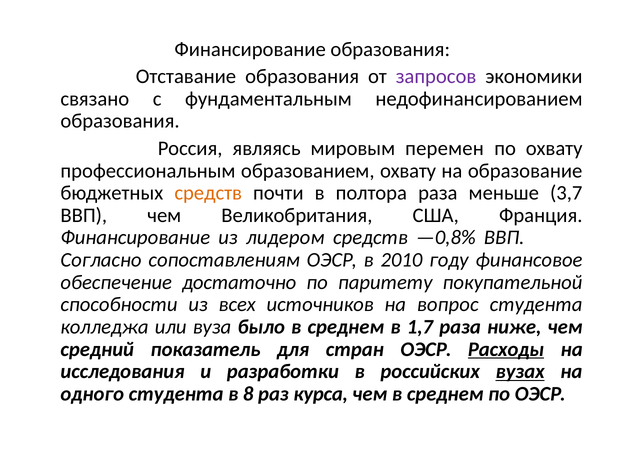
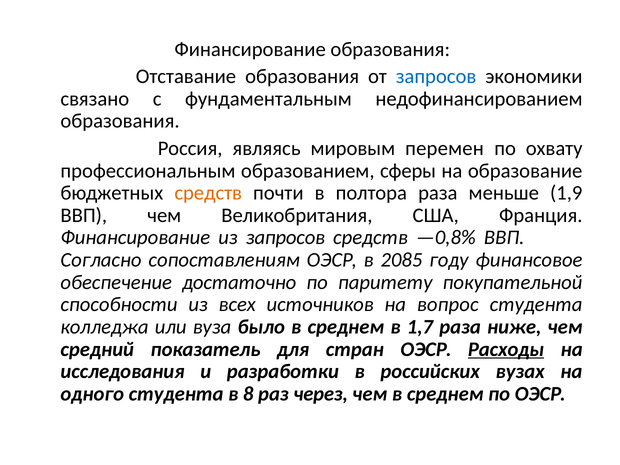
запросов at (436, 77) colour: purple -> blue
образованием охвату: охвату -> сферы
3,7: 3,7 -> 1,9
из лидером: лидером -> запросов
2010: 2010 -> 2085
вузах underline: present -> none
курса: курса -> через
